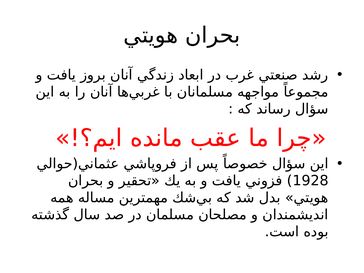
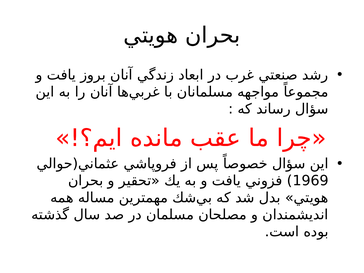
1928: 1928 -> 1969
